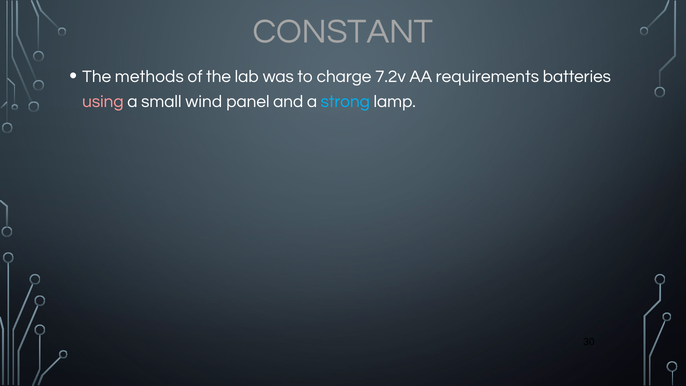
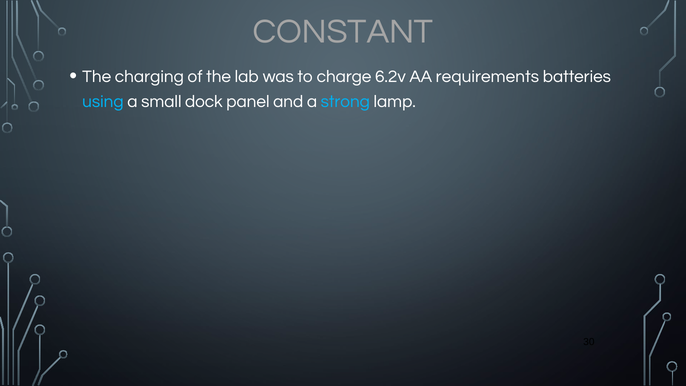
methods: methods -> charging
7.2v: 7.2v -> 6.2v
using colour: pink -> light blue
wind: wind -> dock
